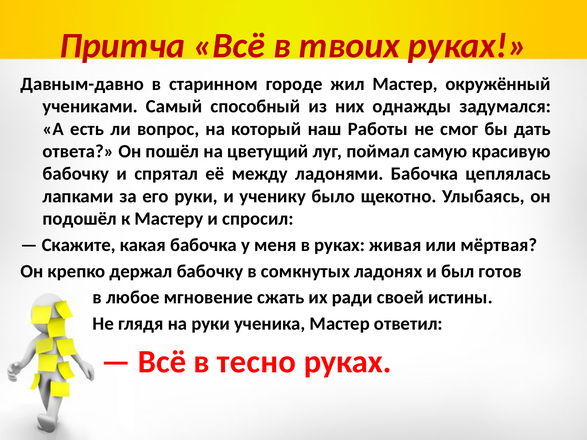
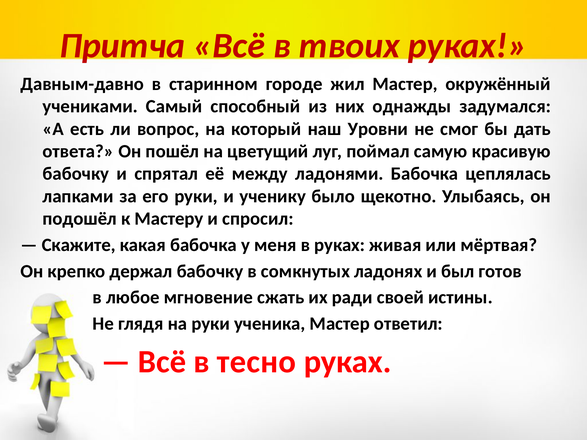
Работы: Работы -> Уровни
